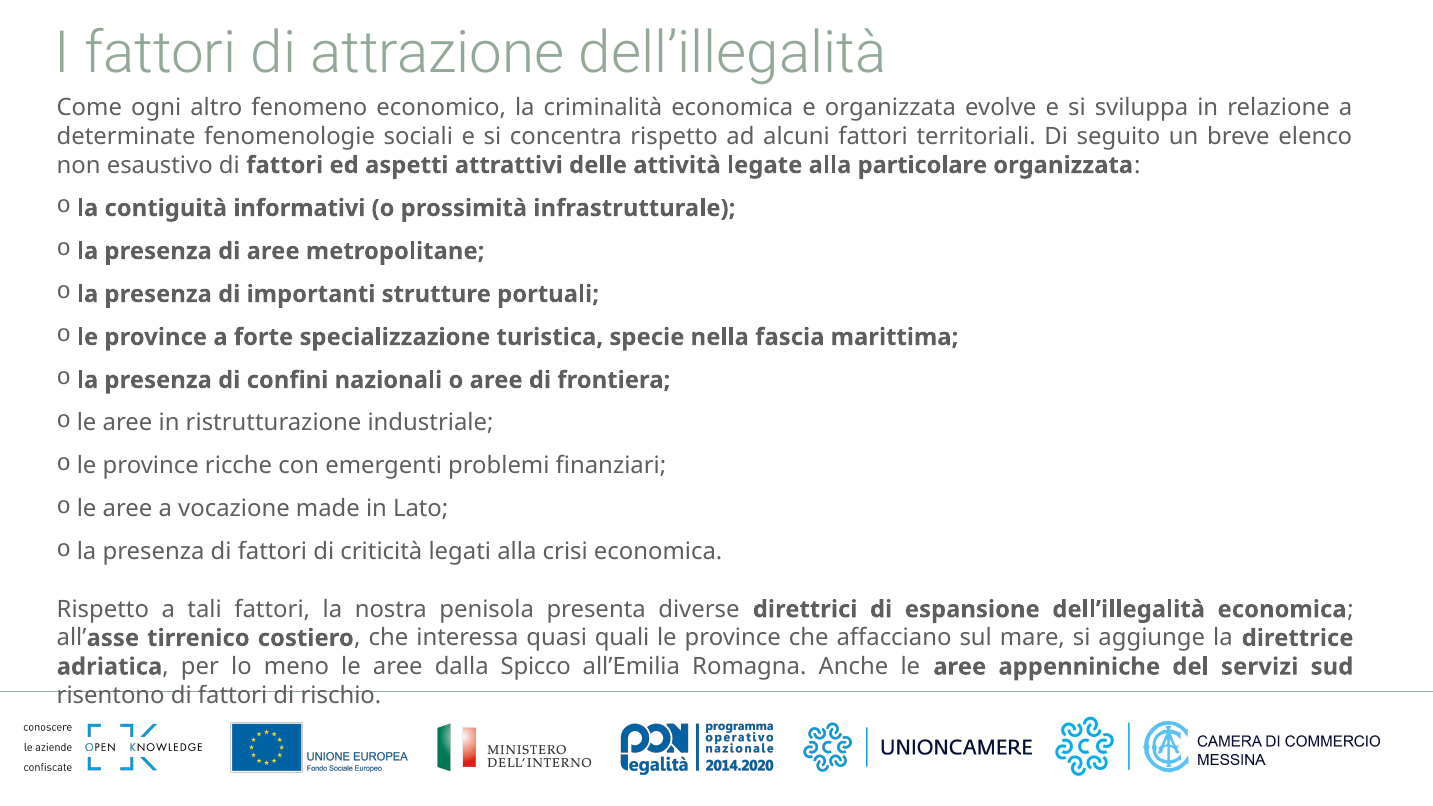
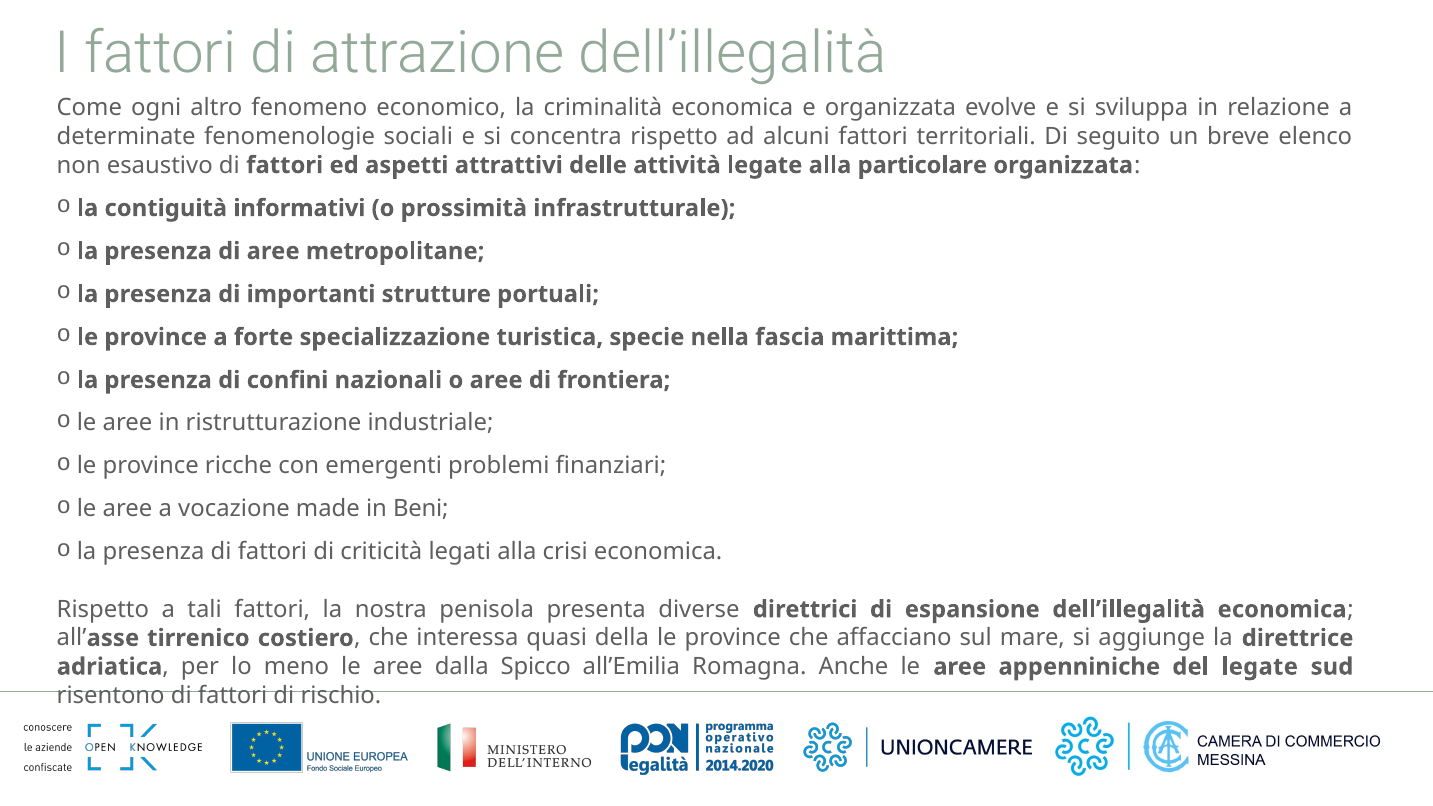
Lato: Lato -> Beni
quali: quali -> della
del servizi: servizi -> legate
